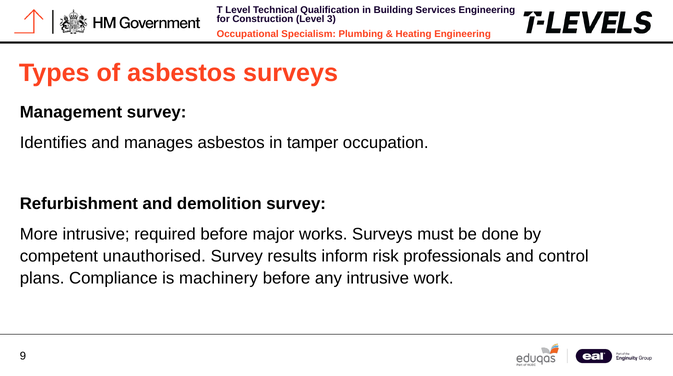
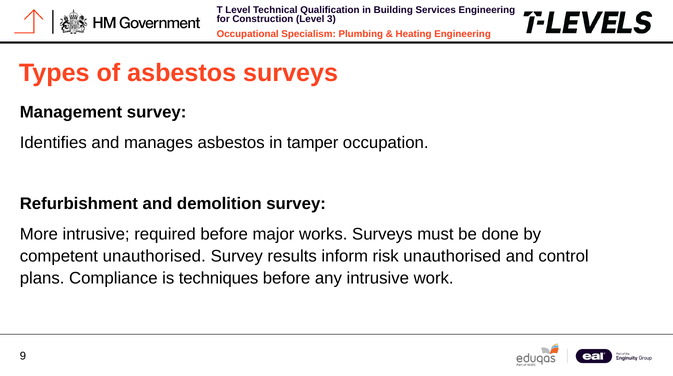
risk professionals: professionals -> unauthorised
machinery: machinery -> techniques
